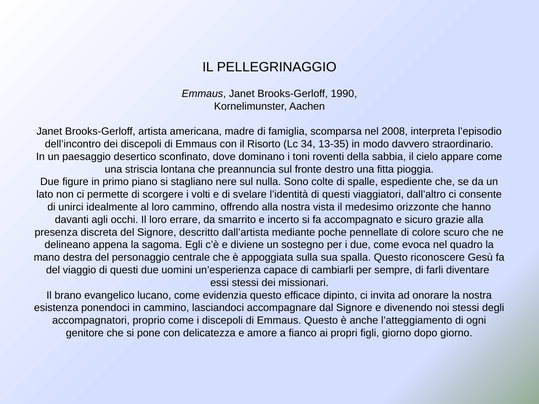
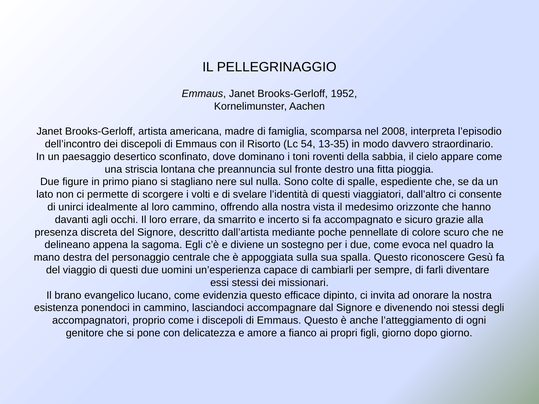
1990: 1990 -> 1952
34: 34 -> 54
